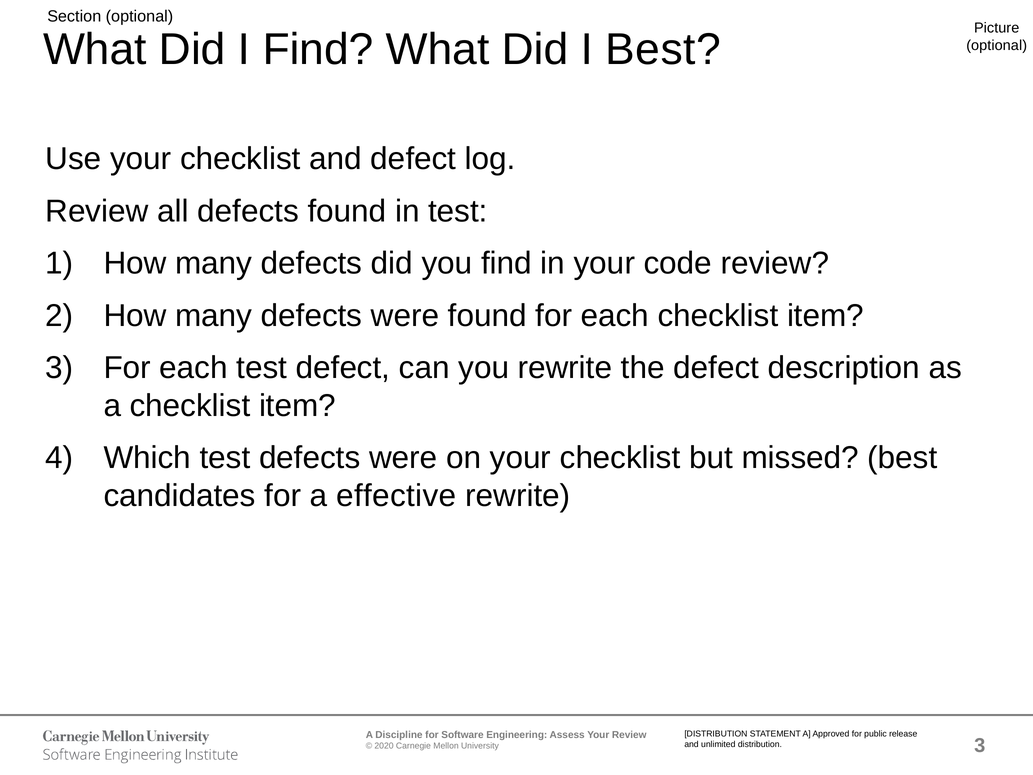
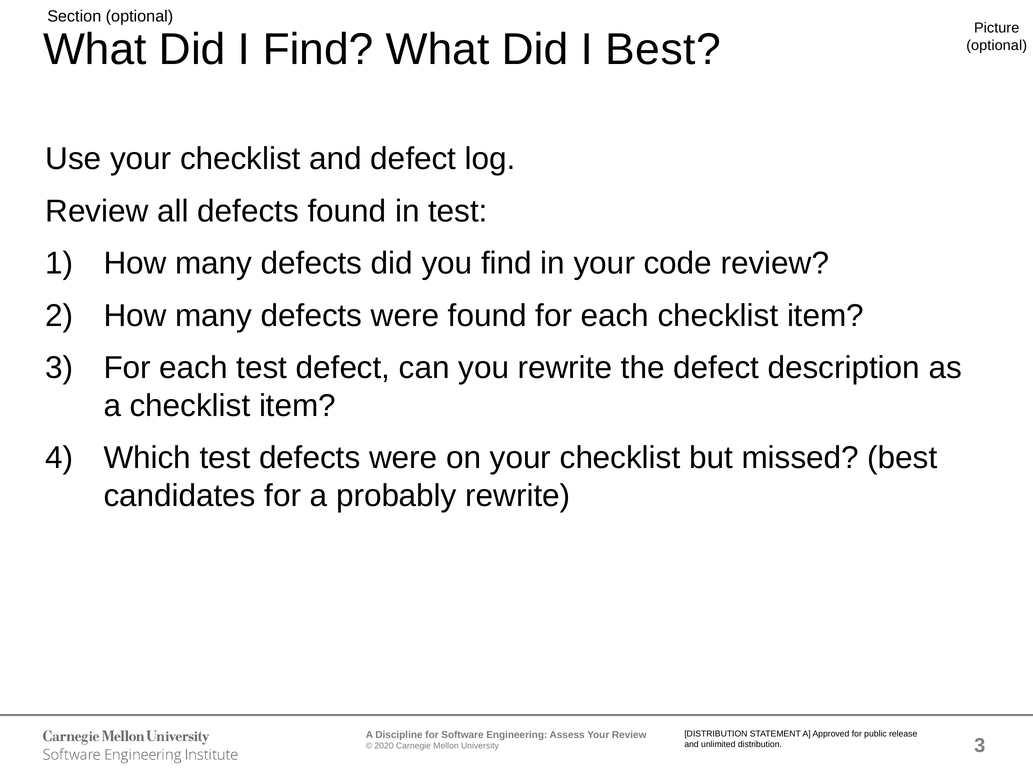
effective: effective -> probably
